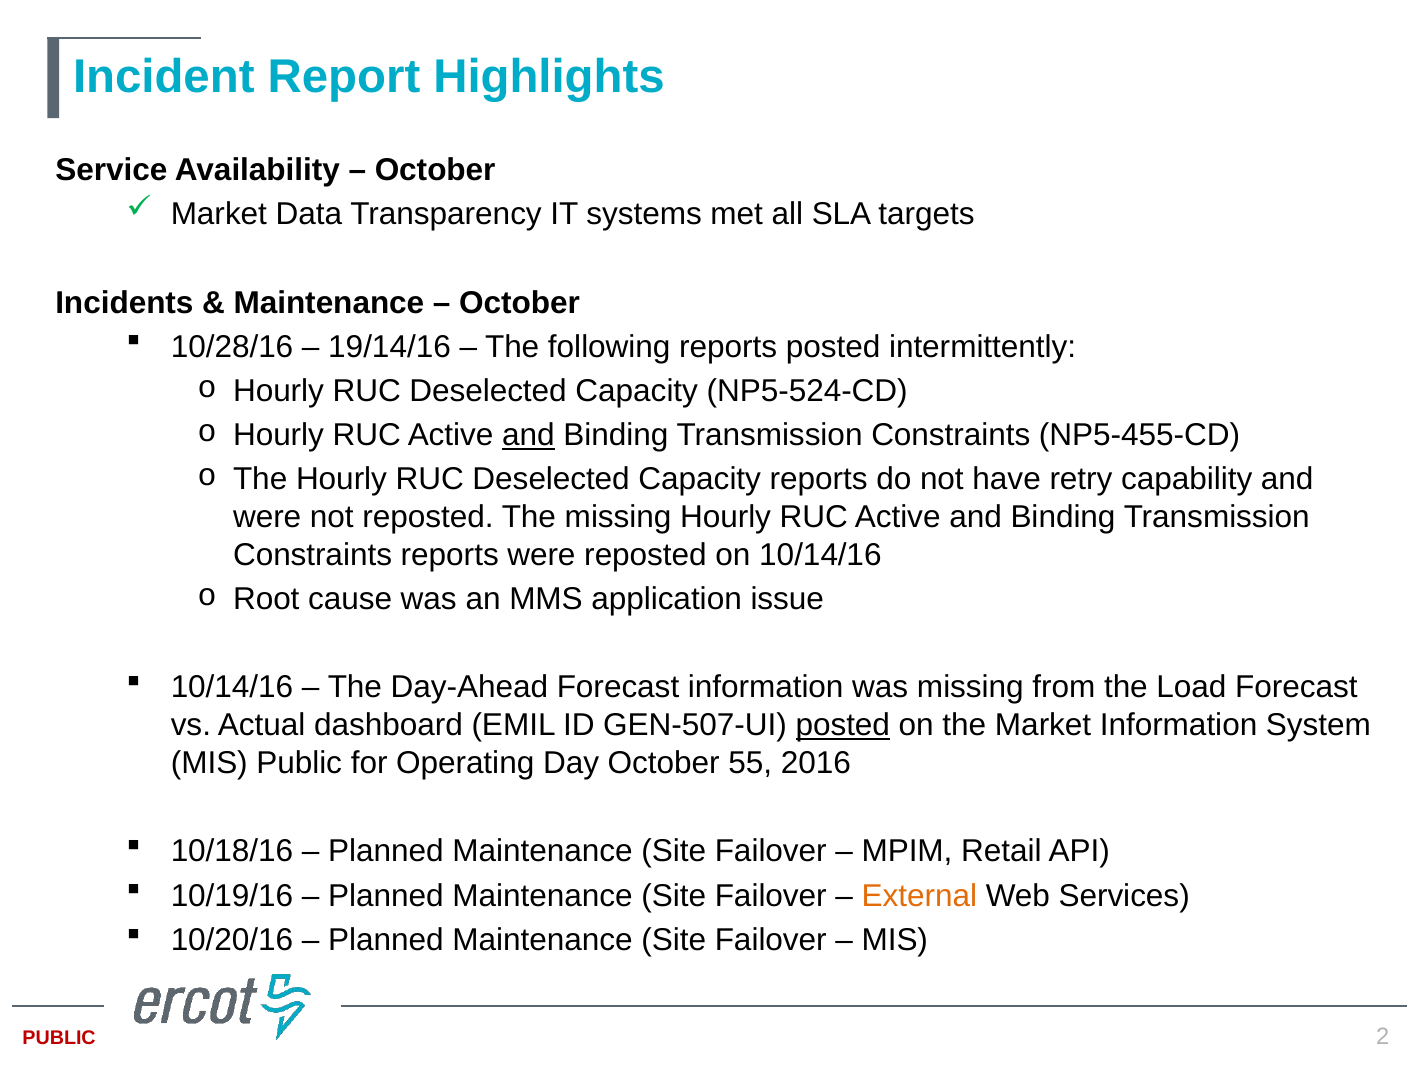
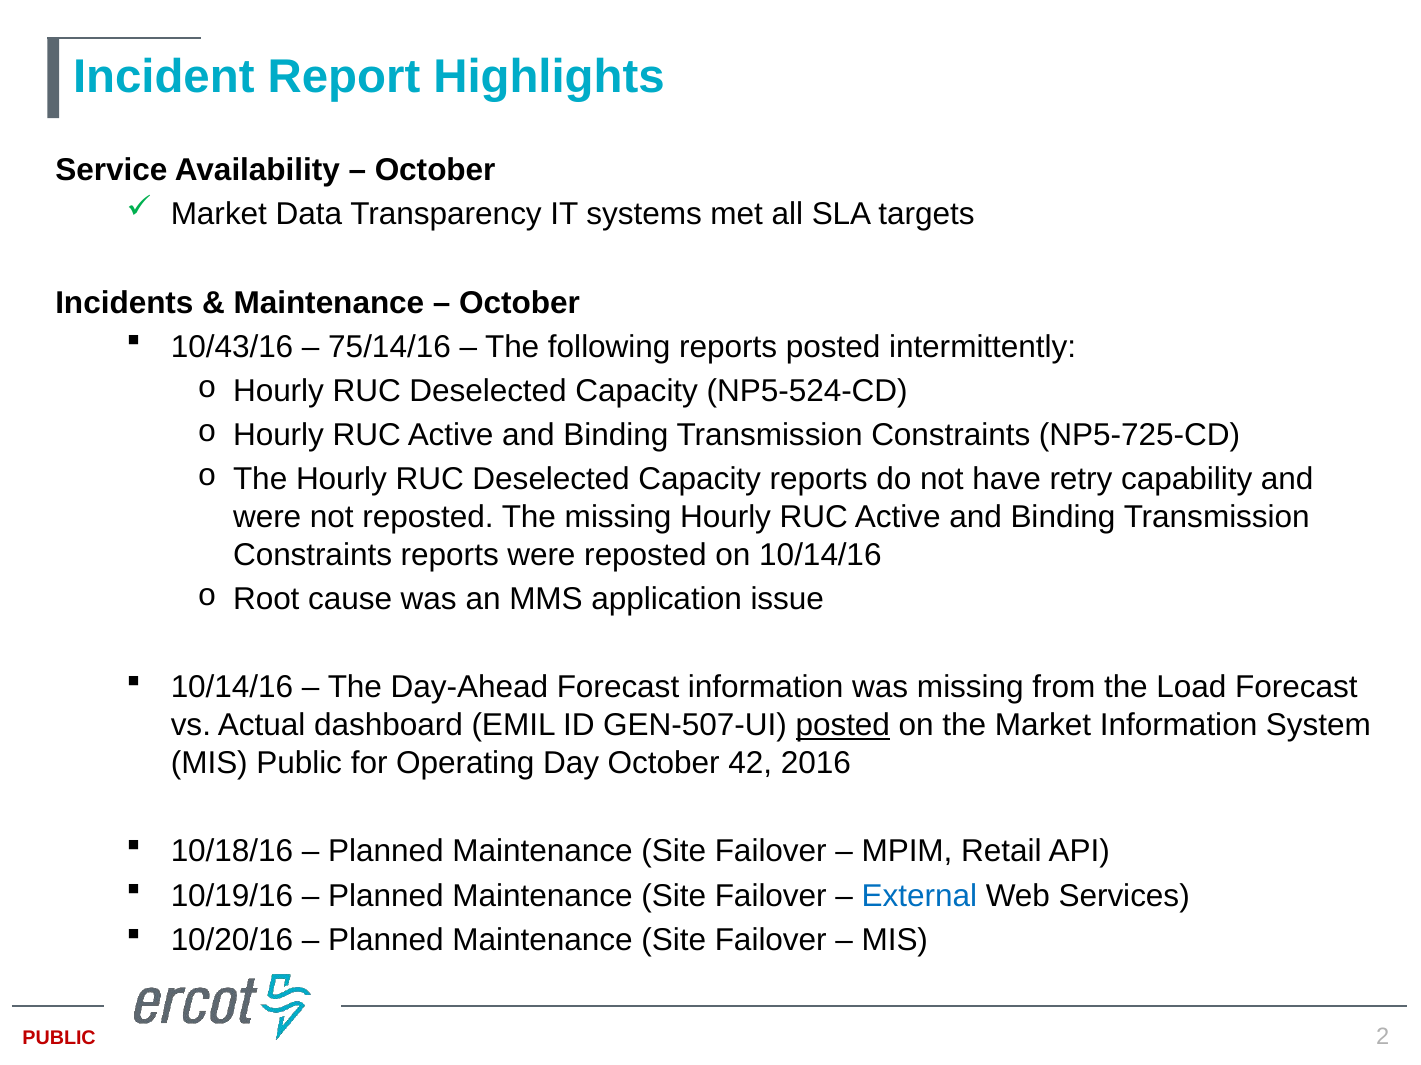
10/28/16: 10/28/16 -> 10/43/16
19/14/16: 19/14/16 -> 75/14/16
and at (528, 435) underline: present -> none
NP5-455-CD: NP5-455-CD -> NP5-725-CD
55: 55 -> 42
External colour: orange -> blue
